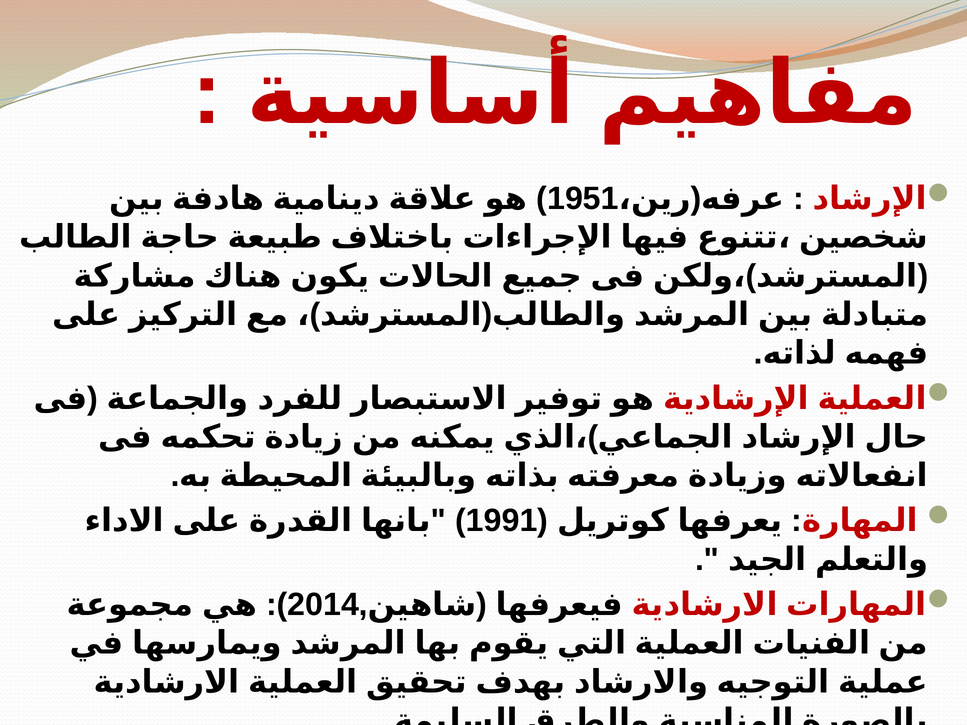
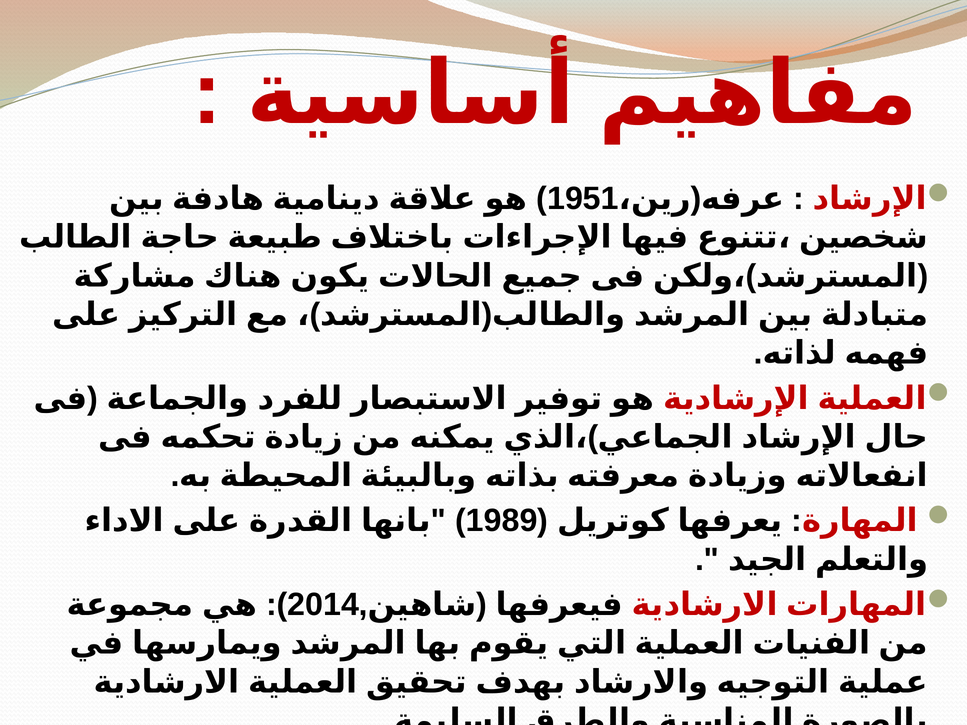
1991: 1991 -> 1989
